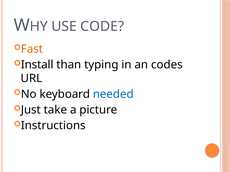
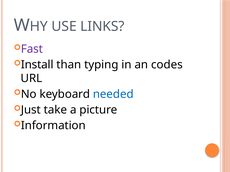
CODE: CODE -> LINKS
Fast colour: orange -> purple
Instructions: Instructions -> Information
